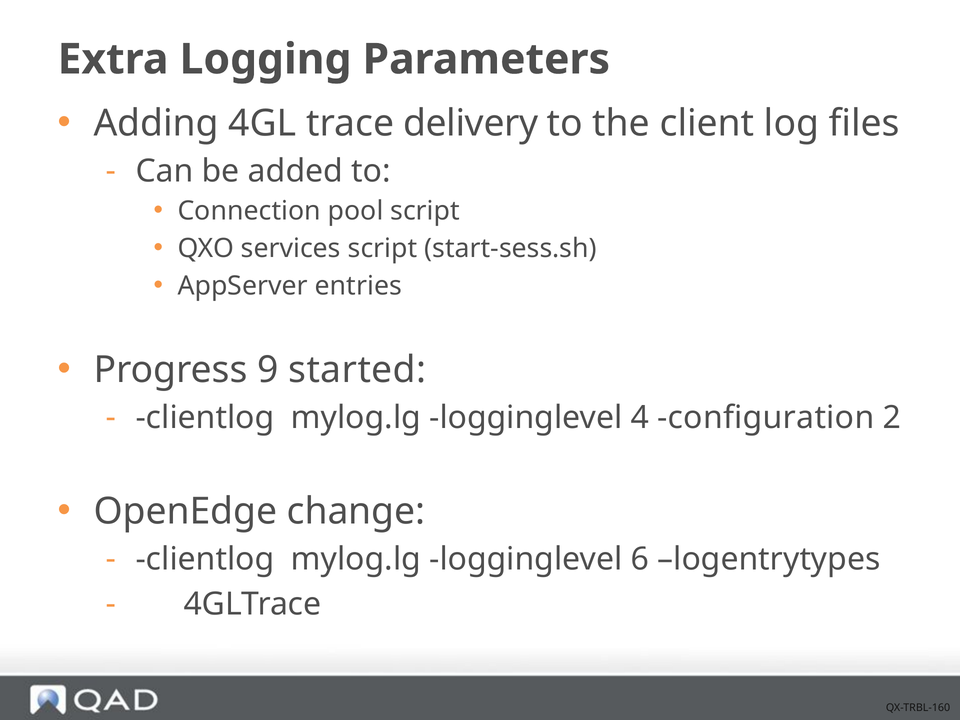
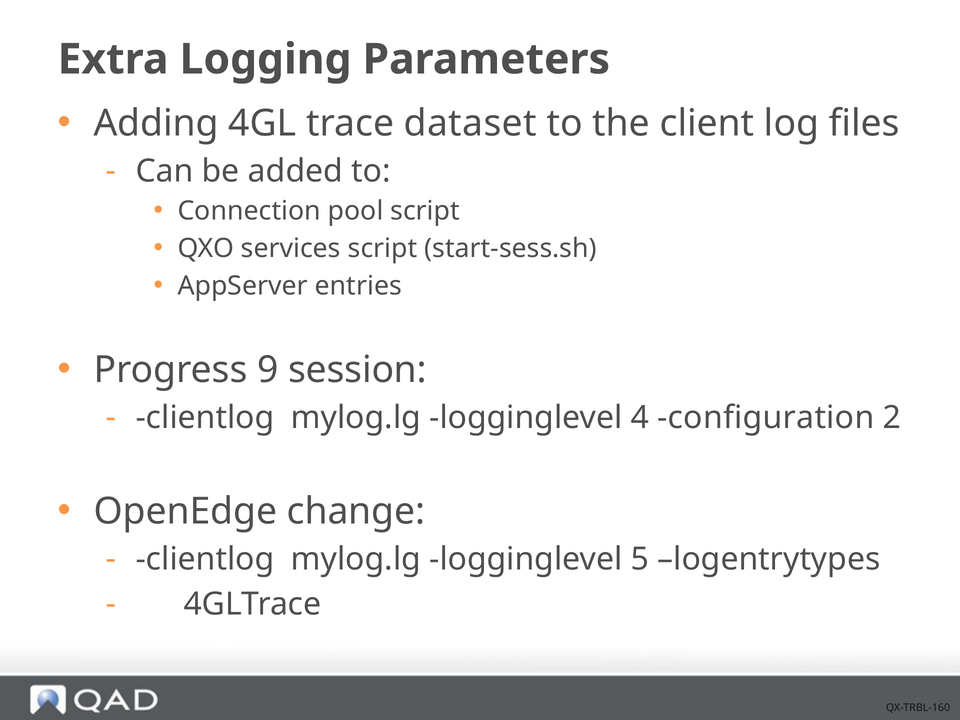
delivery: delivery -> dataset
started: started -> session
6: 6 -> 5
